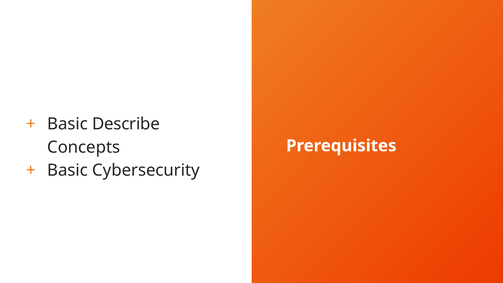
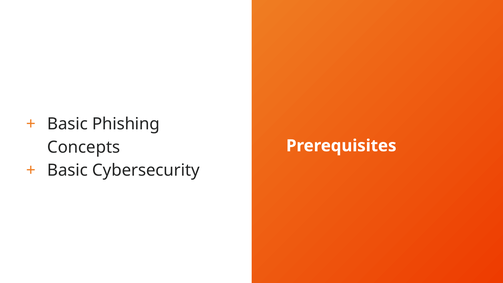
Describe: Describe -> Phishing
